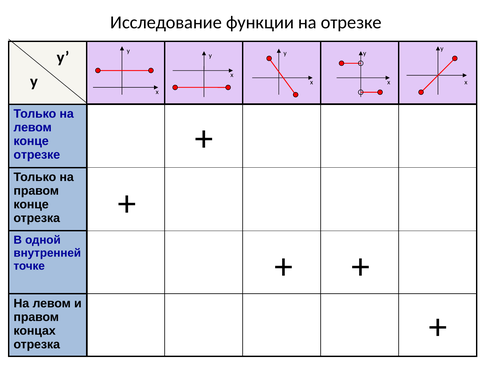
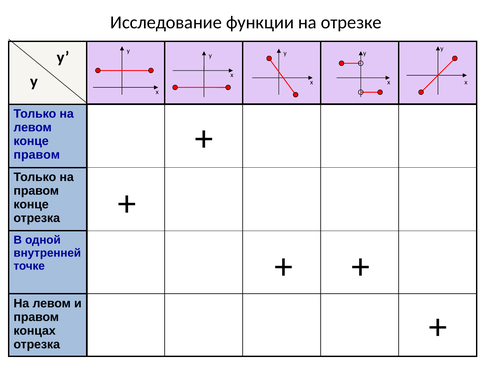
отрезке at (37, 155): отрезке -> правом
